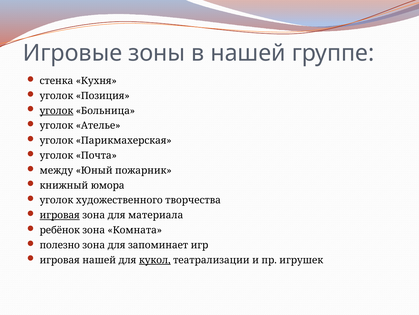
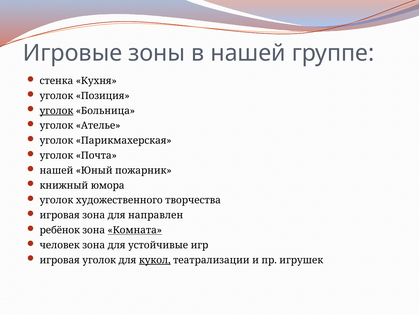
между at (56, 170): между -> нашей
игровая at (60, 215) underline: present -> none
материала: материала -> направлен
Комната underline: none -> present
полезно: полезно -> человек
запоминает: запоминает -> устойчивые
игровая нашей: нашей -> уголок
